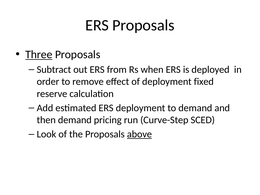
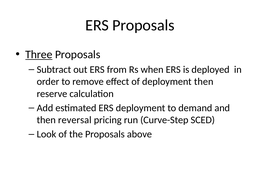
deployment fixed: fixed -> then
then demand: demand -> reversal
above underline: present -> none
